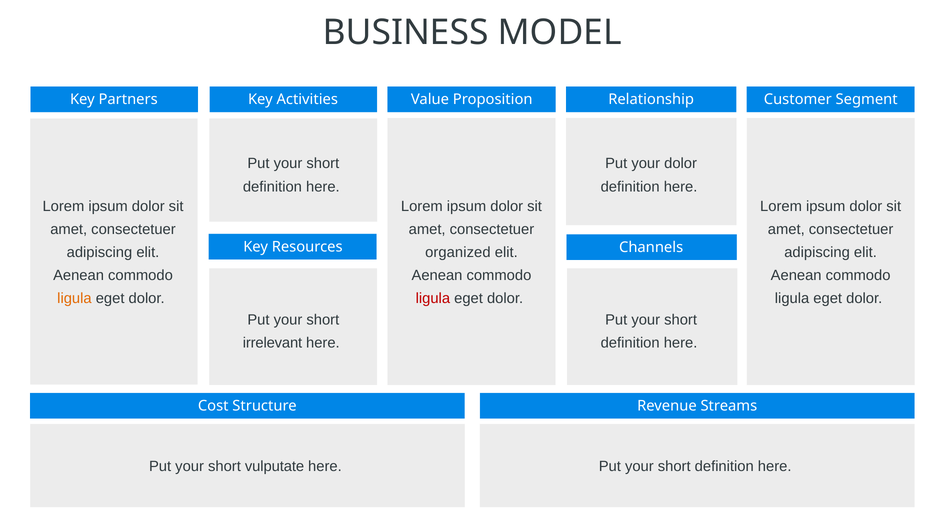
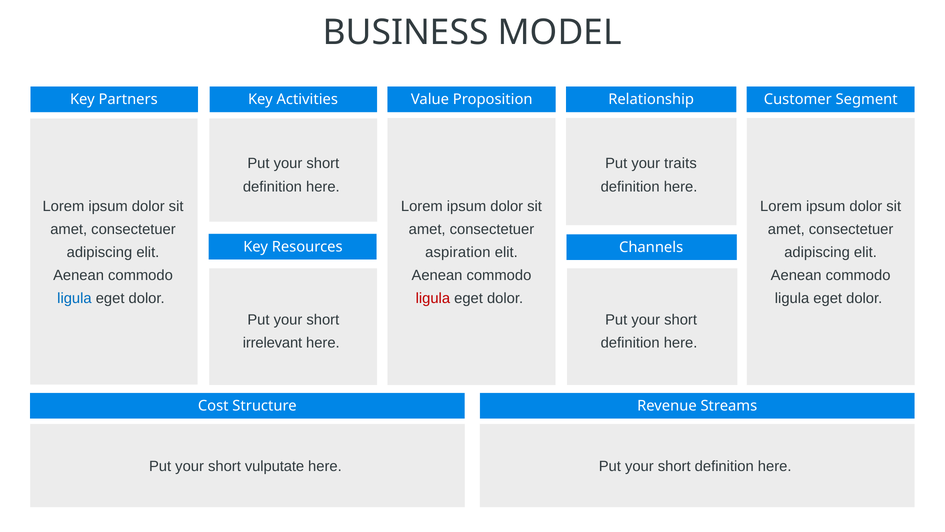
your dolor: dolor -> traits
organized: organized -> aspiration
ligula at (74, 298) colour: orange -> blue
